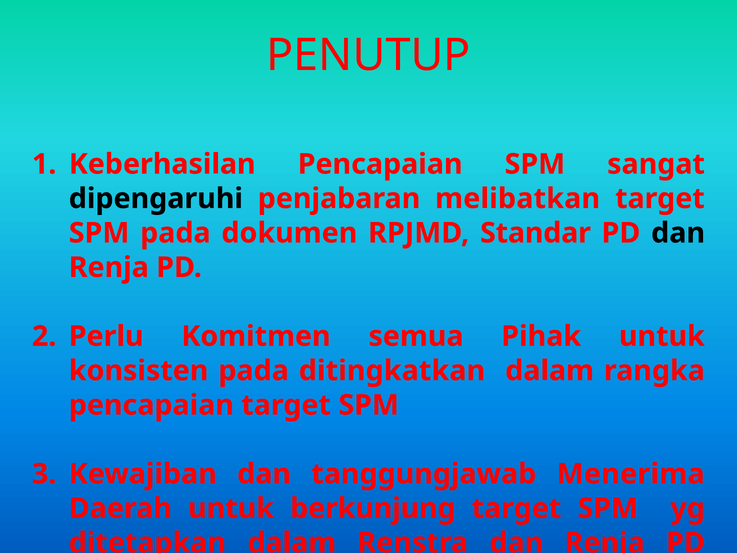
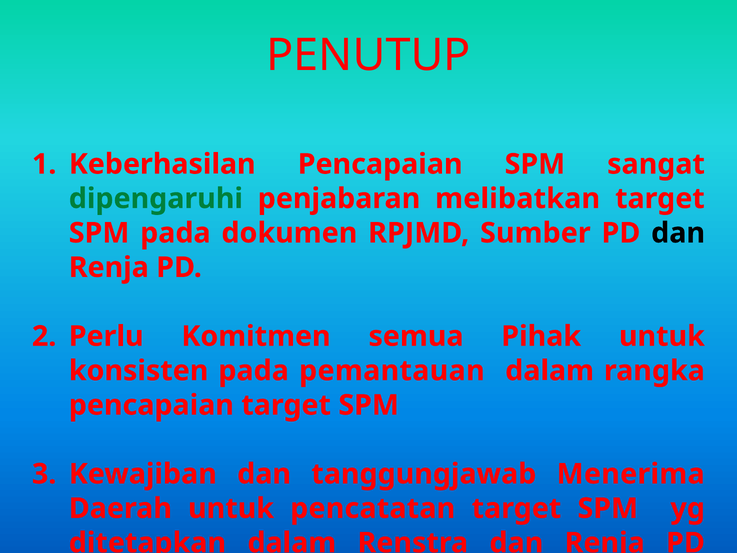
dipengaruhi colour: black -> green
Standar: Standar -> Sumber
ditingkatkan: ditingkatkan -> pemantauan
berkunjung: berkunjung -> pencatatan
